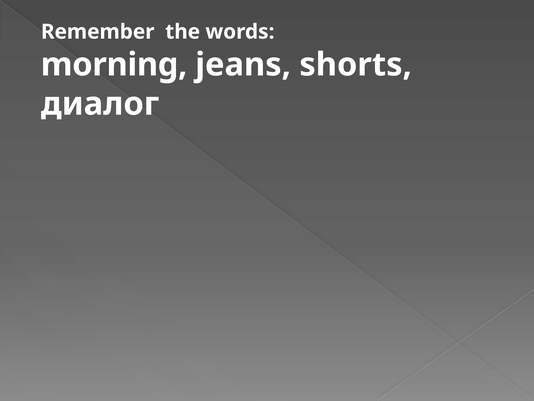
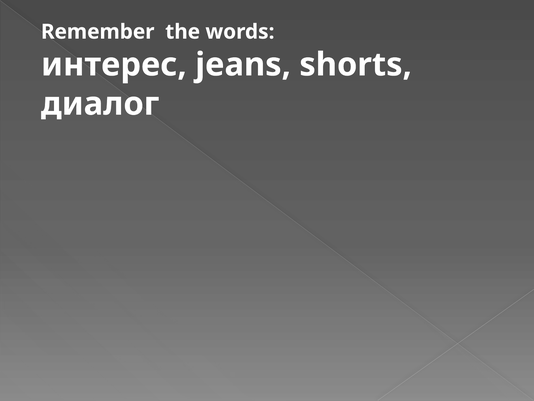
morning: morning -> интерес
